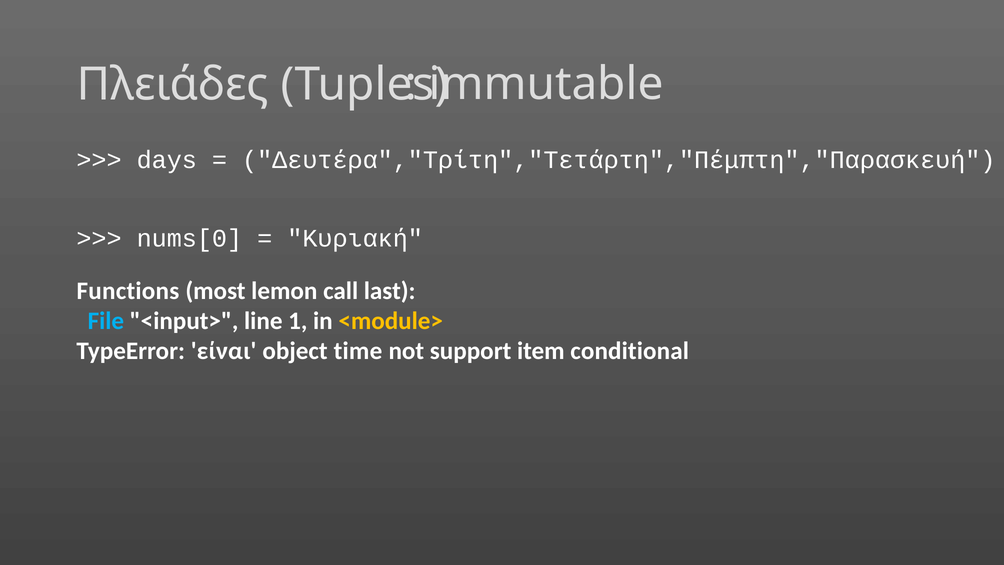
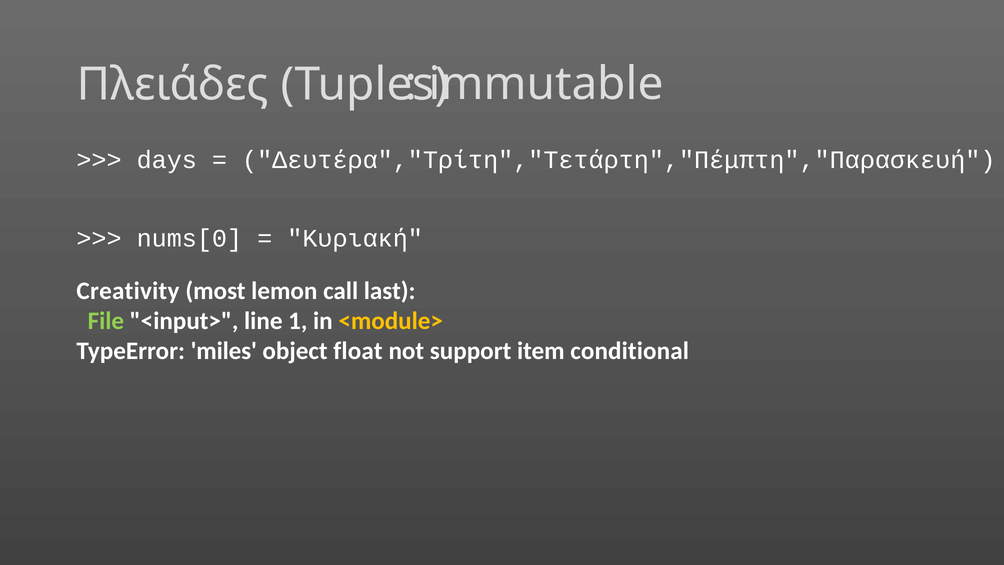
Functions: Functions -> Creativity
File colour: light blue -> light green
είναι: είναι -> miles
time: time -> float
